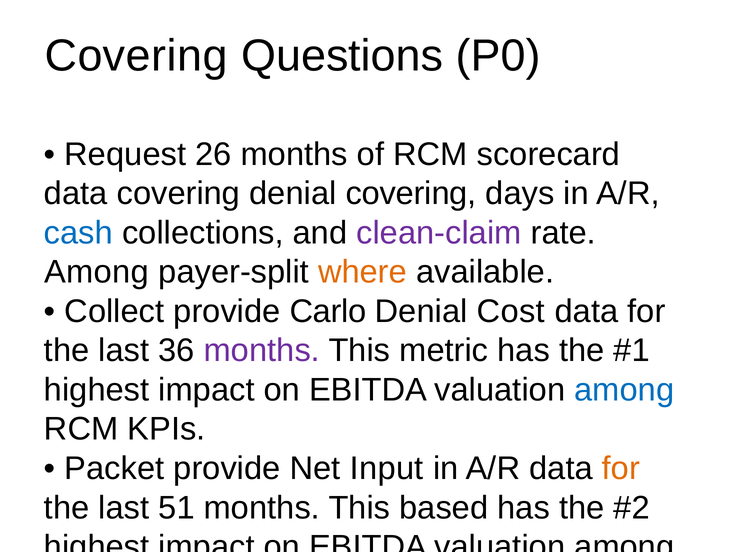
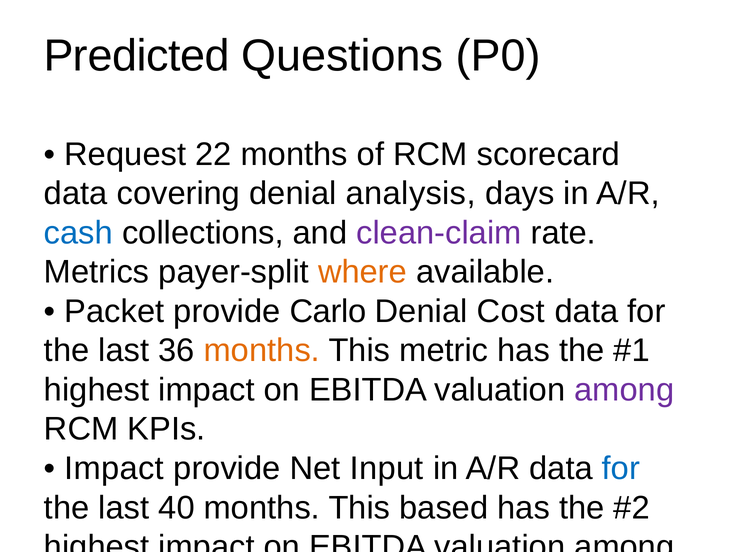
Covering at (136, 56): Covering -> Predicted
26: 26 -> 22
denial covering: covering -> analysis
Among at (96, 272): Among -> Metrics
Collect at (114, 311): Collect -> Packet
months at (262, 350) colour: purple -> orange
among at (624, 389) colour: blue -> purple
Packet at (114, 468): Packet -> Impact
for at (621, 468) colour: orange -> blue
51: 51 -> 40
